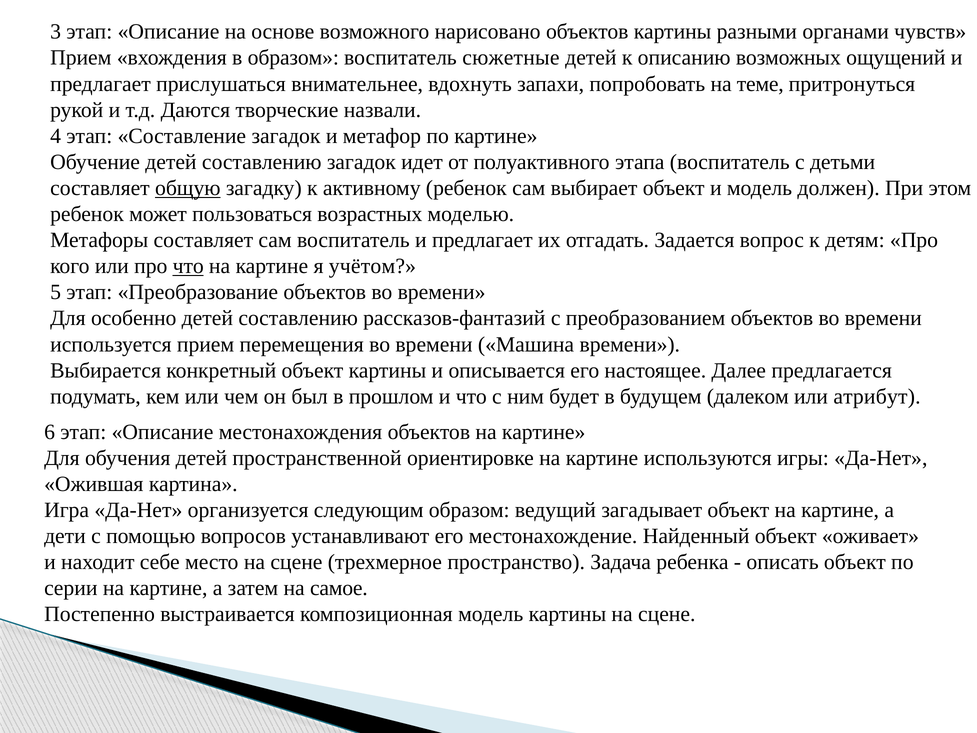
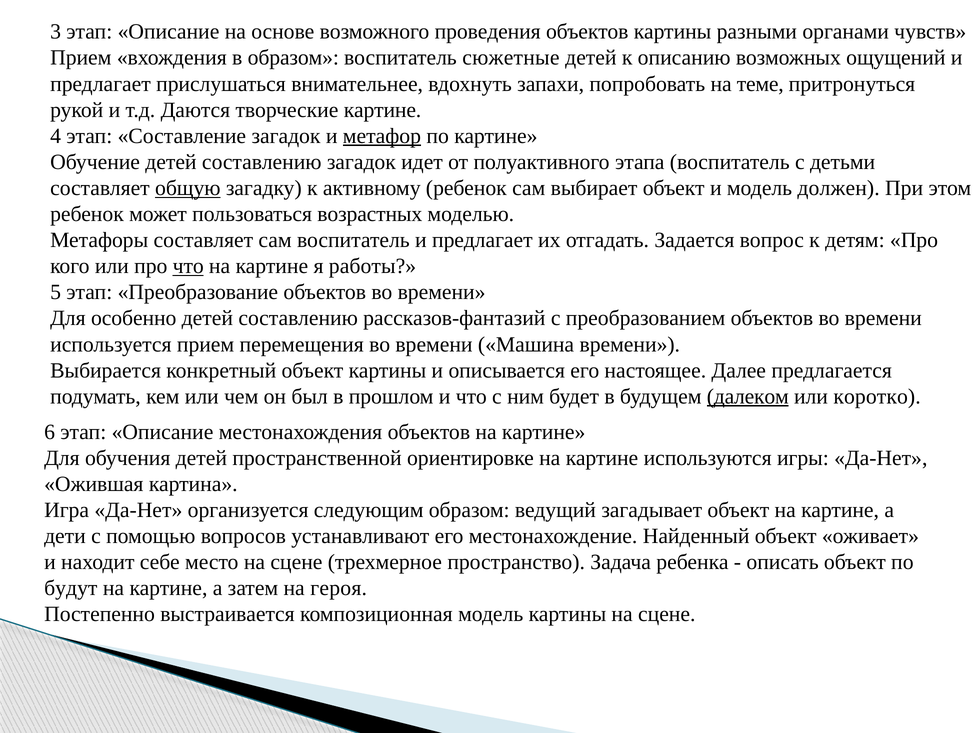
нарисовано: нарисовано -> проведения
творческие назвали: назвали -> картине
метафор underline: none -> present
учётом: учётом -> работы
далеком underline: none -> present
атрибут: атрибут -> коротко
серии: серии -> будут
самое: самое -> героя
